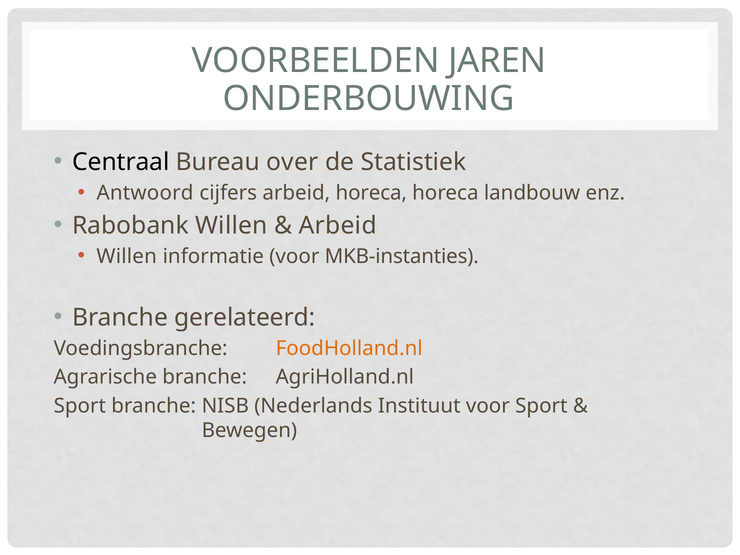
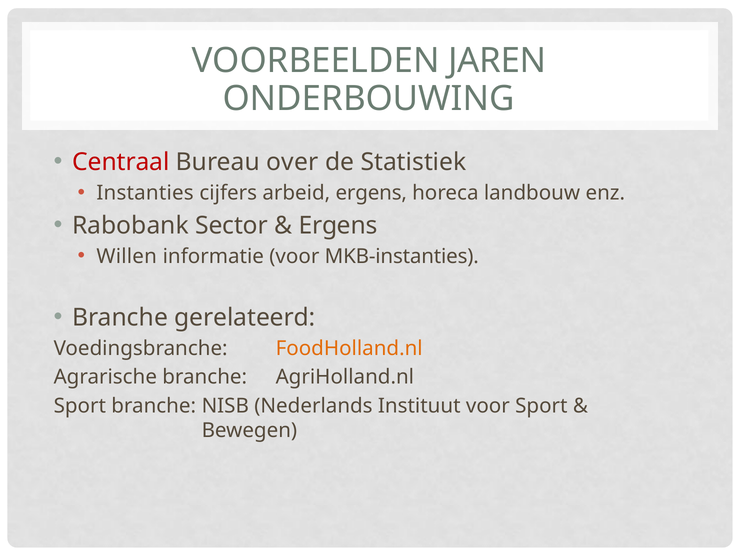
Centraal colour: black -> red
Antwoord: Antwoord -> Instanties
arbeid horeca: horeca -> ergens
Rabobank Willen: Willen -> Sector
Arbeid at (338, 225): Arbeid -> Ergens
